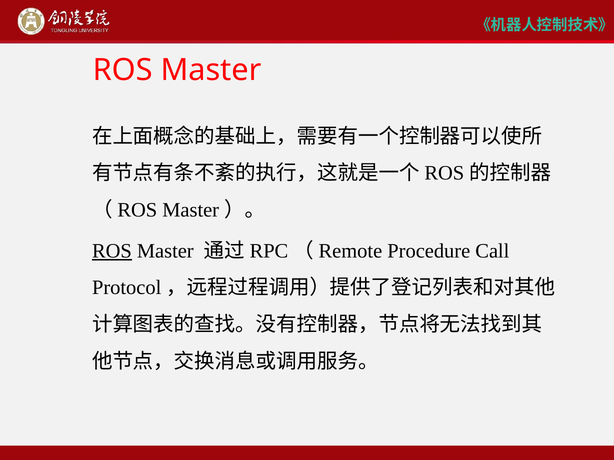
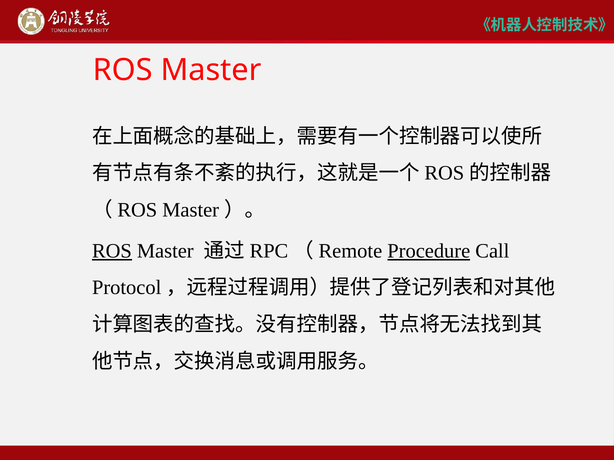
Procedure underline: none -> present
